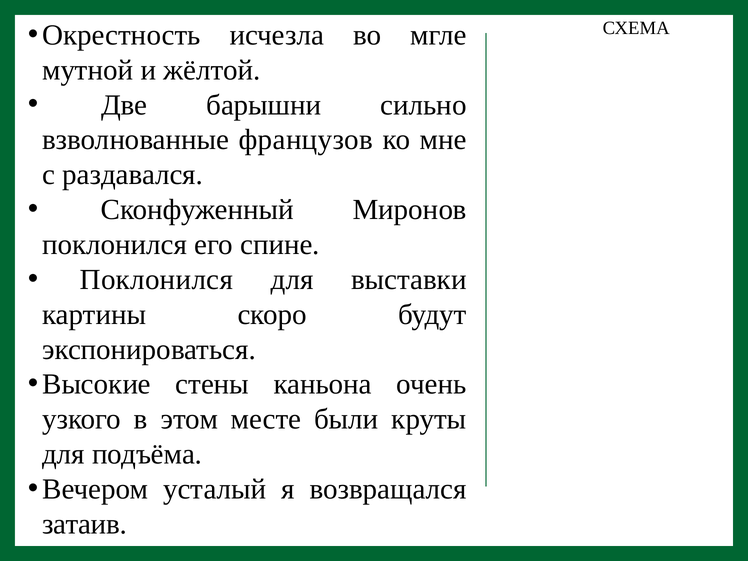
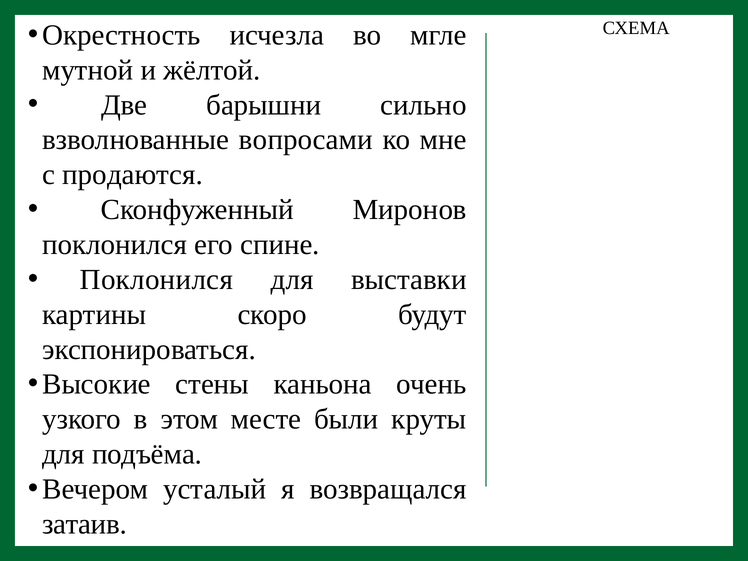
французов: французов -> вопросами
раздавался: раздавался -> продаются
